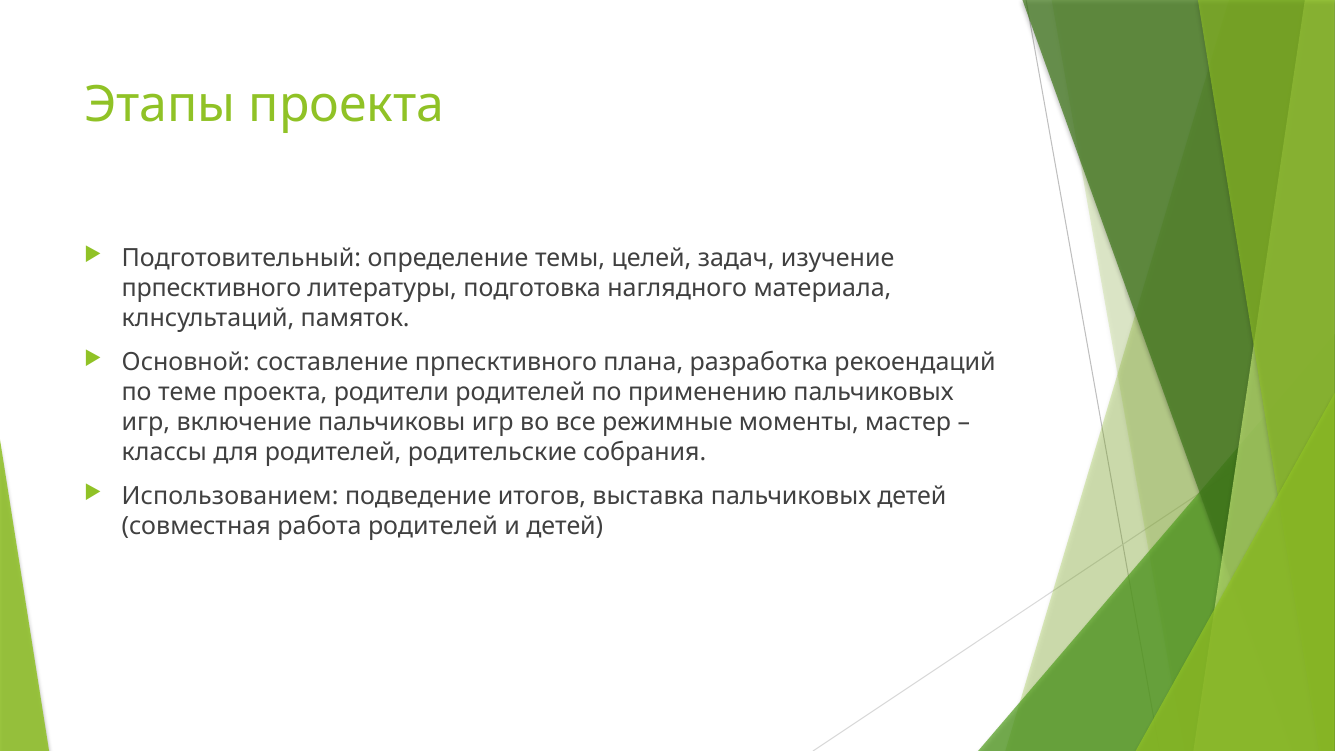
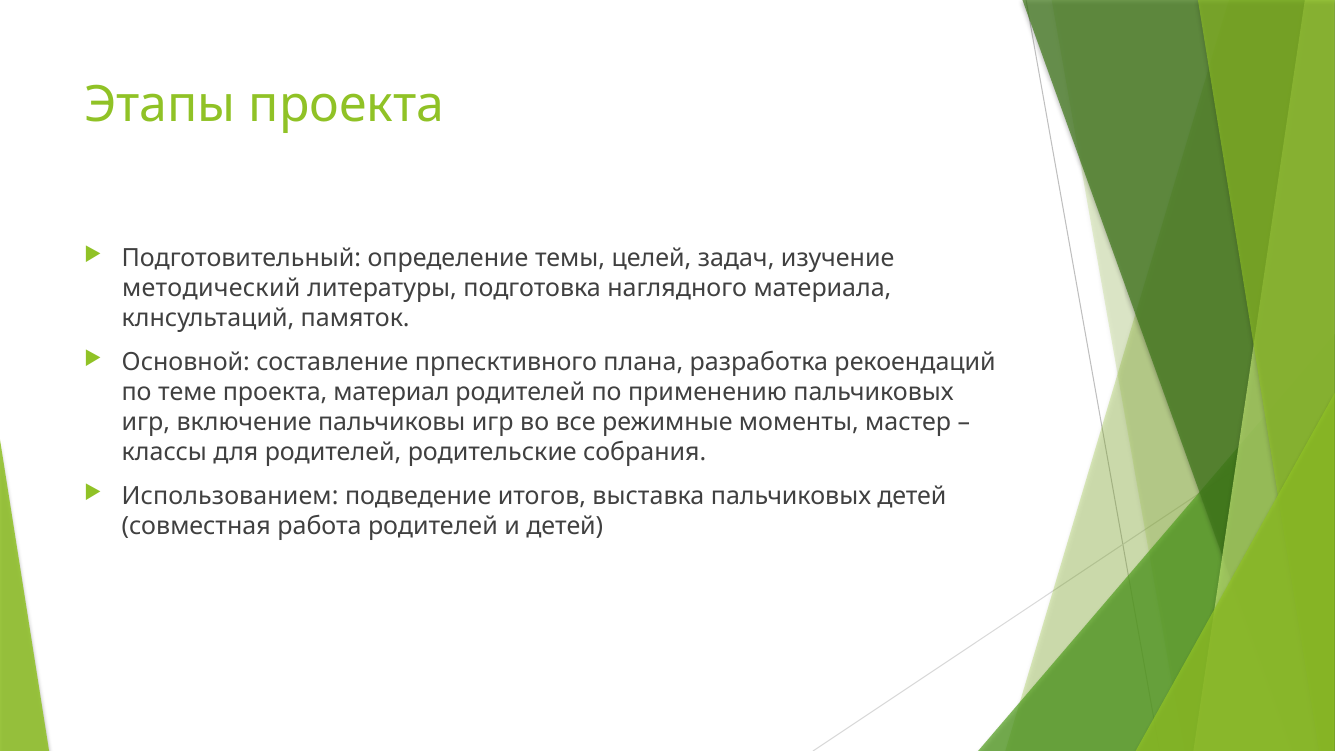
прпесктивного at (211, 288): прпесктивного -> методический
родители: родители -> материал
